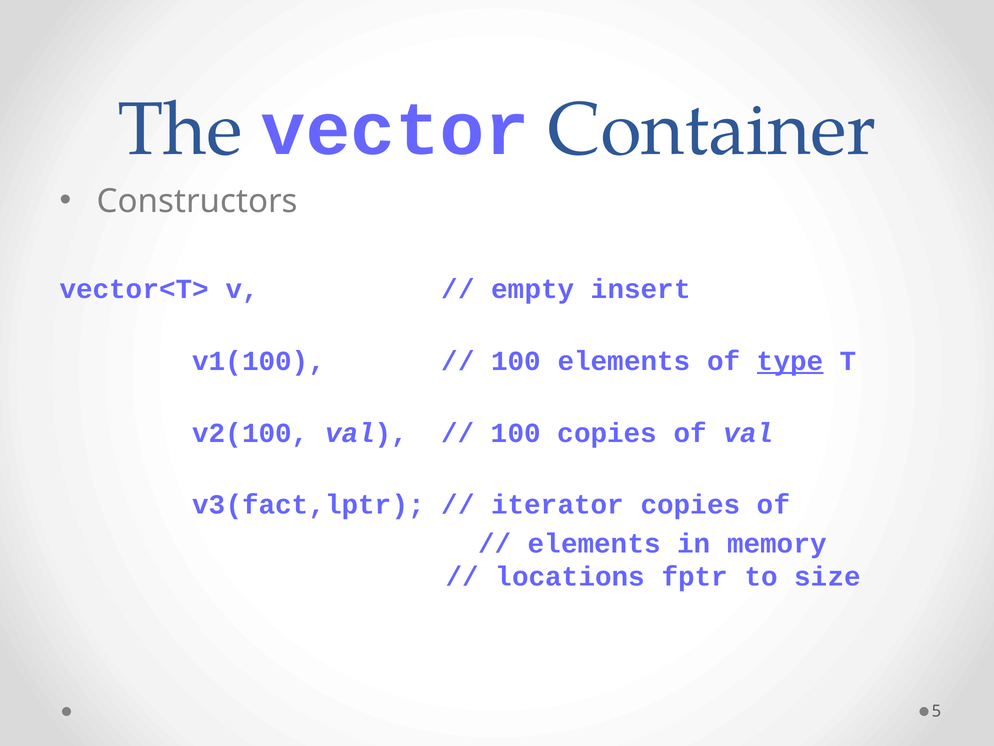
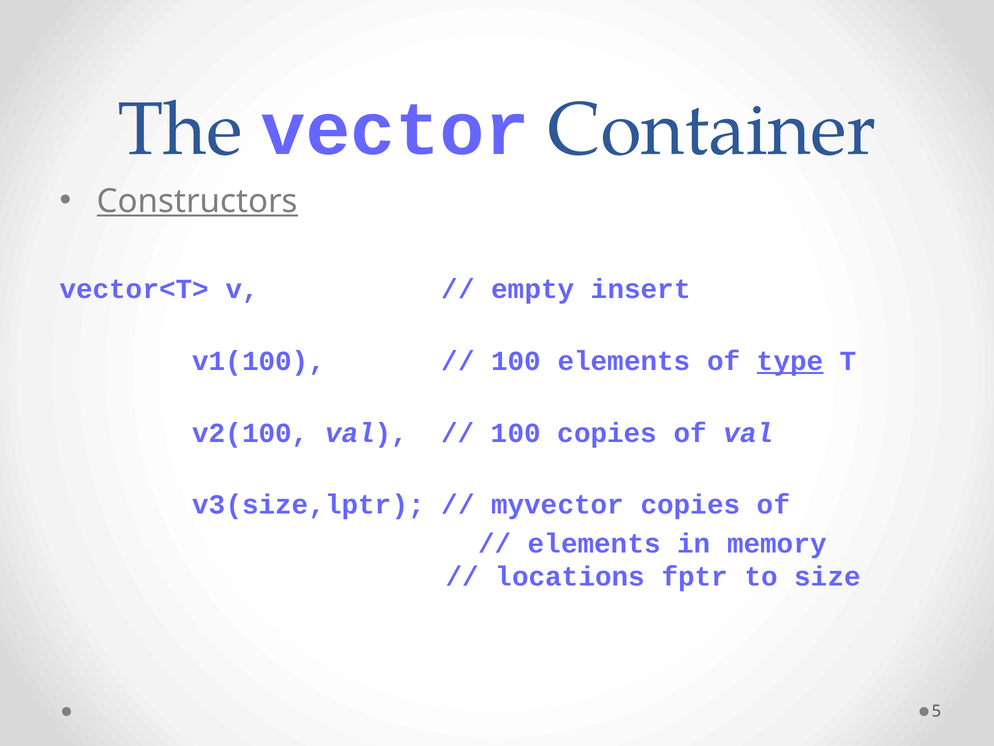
Constructors underline: none -> present
v3(fact,lptr: v3(fact,lptr -> v3(size,lptr
iterator: iterator -> myvector
